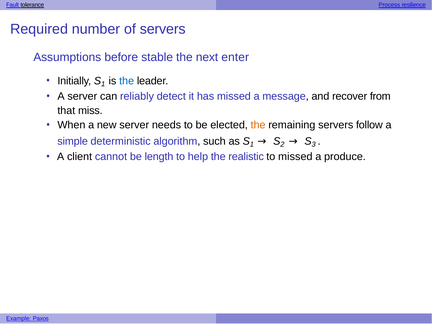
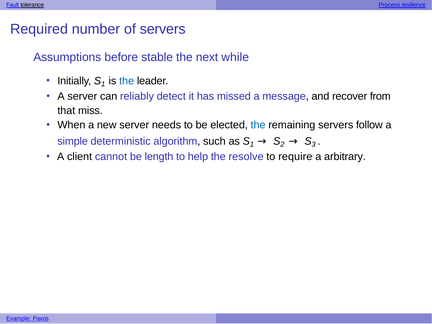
enter: enter -> while
the at (258, 125) colour: orange -> blue
realistic: realistic -> resolve
to missed: missed -> require
produce: produce -> arbitrary
